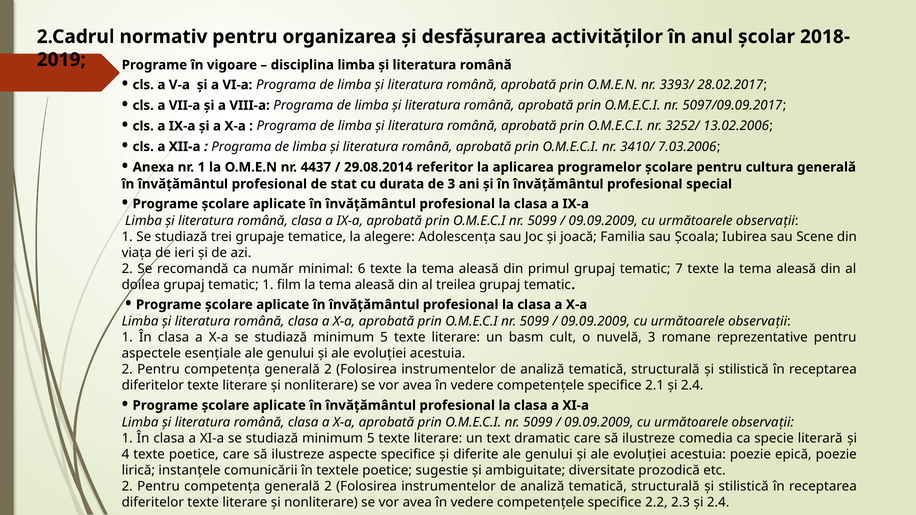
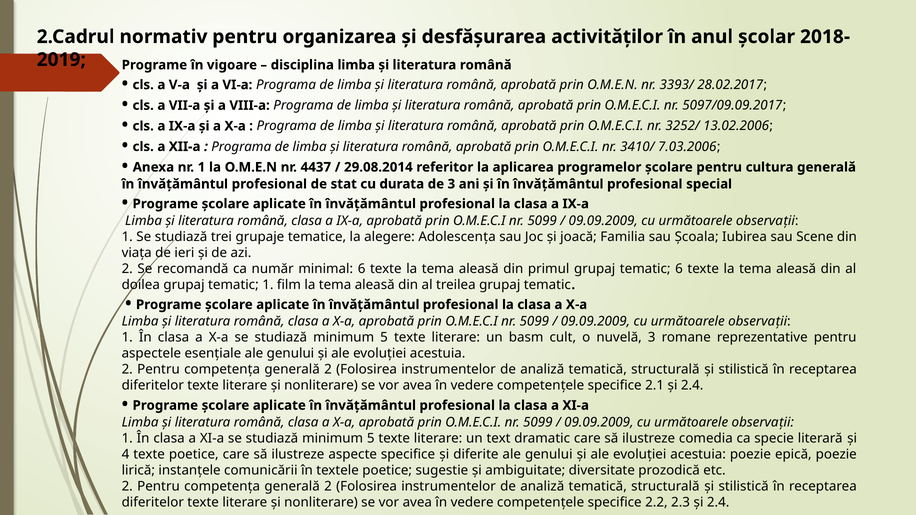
tematic 7: 7 -> 6
